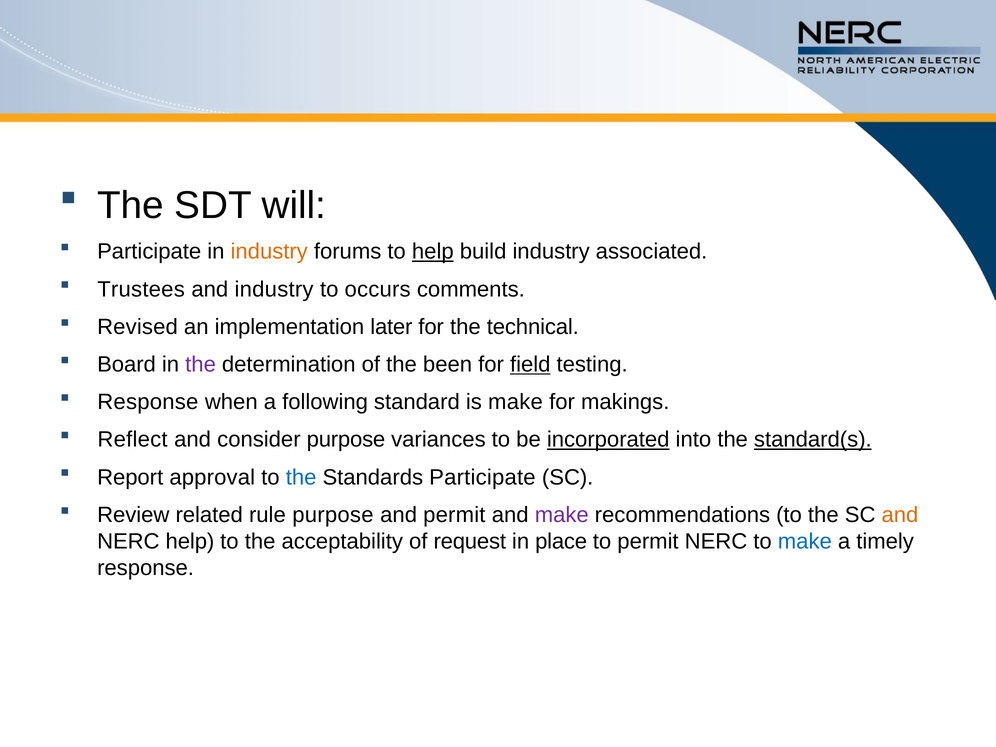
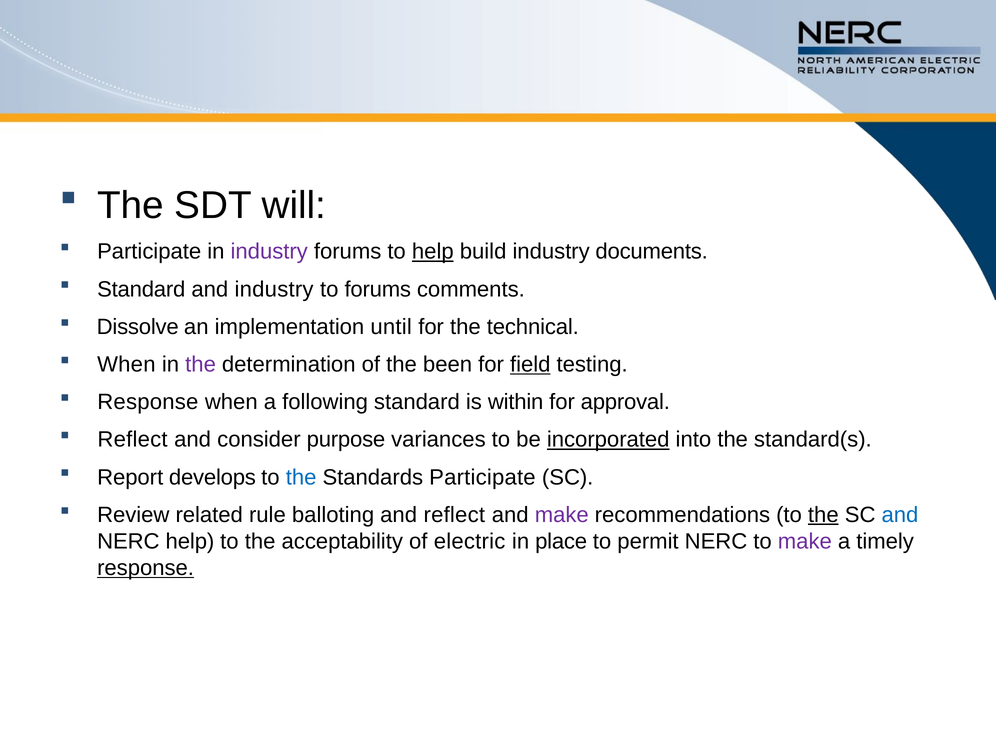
industry at (269, 252) colour: orange -> purple
associated: associated -> documents
Trustees at (141, 289): Trustees -> Standard
to occurs: occurs -> forums
Revised: Revised -> Dissolve
later: later -> until
Board at (126, 364): Board -> When
is make: make -> within
makings: makings -> approval
standard(s underline: present -> none
approval: approval -> develops
rule purpose: purpose -> balloting
and permit: permit -> reflect
the at (823, 515) underline: none -> present
and at (900, 515) colour: orange -> blue
request: request -> electric
make at (805, 541) colour: blue -> purple
response at (146, 568) underline: none -> present
